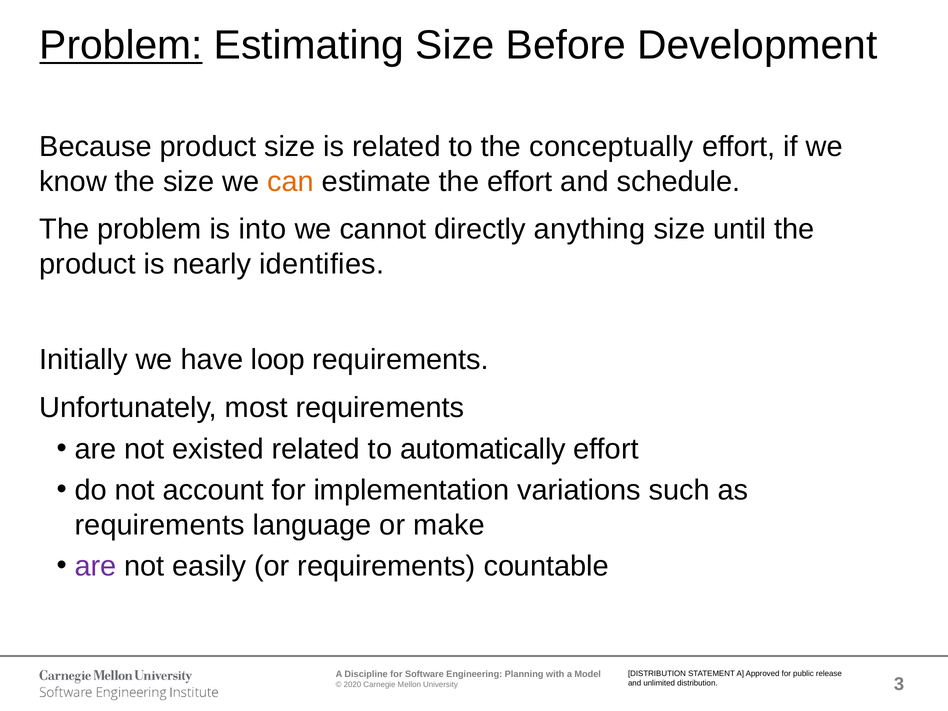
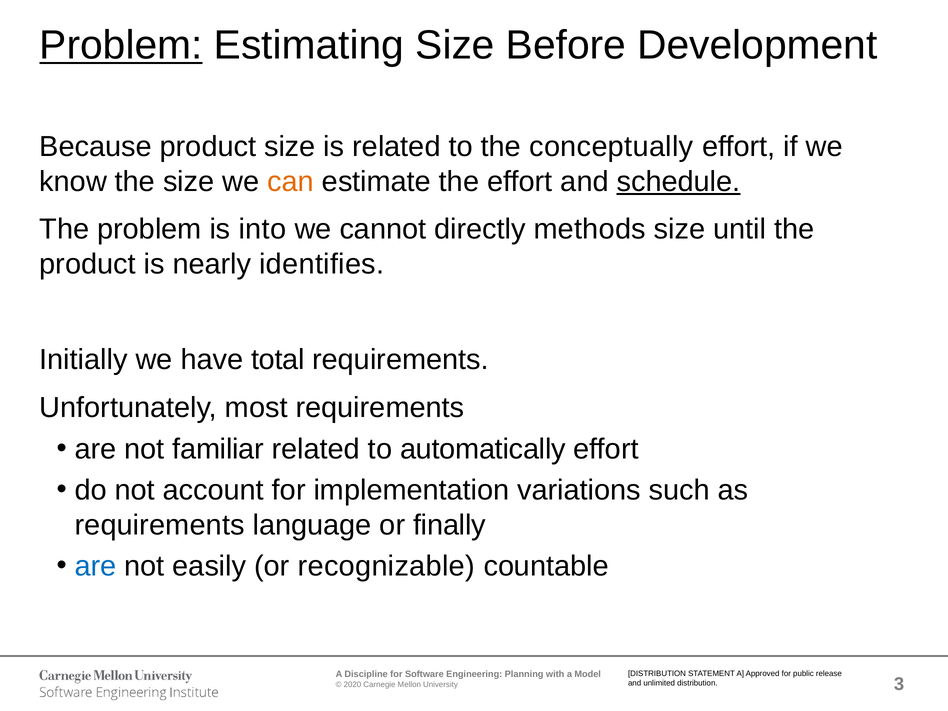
schedule underline: none -> present
anything: anything -> methods
loop: loop -> total
existed: existed -> familiar
make: make -> finally
are at (95, 566) colour: purple -> blue
or requirements: requirements -> recognizable
